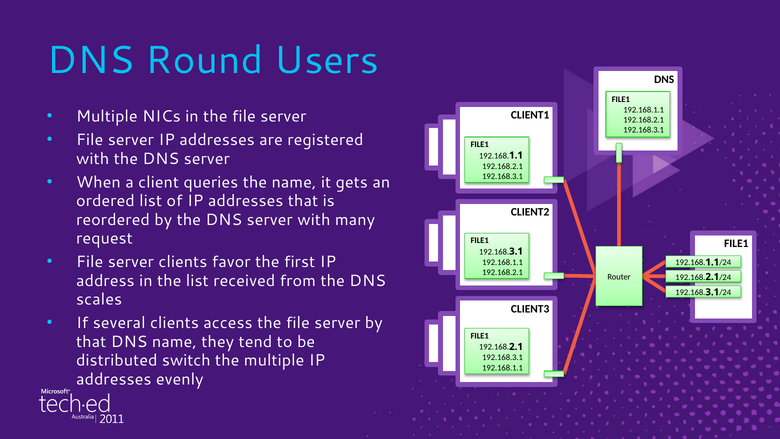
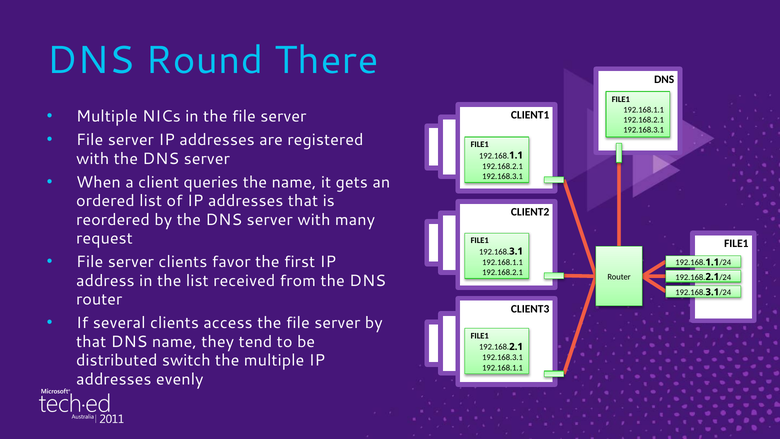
Users: Users -> There
scales at (99, 299): scales -> router
